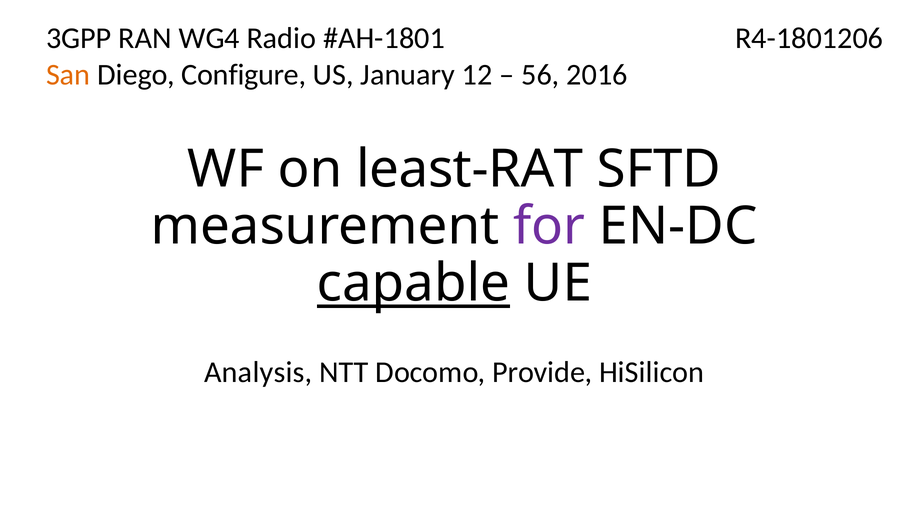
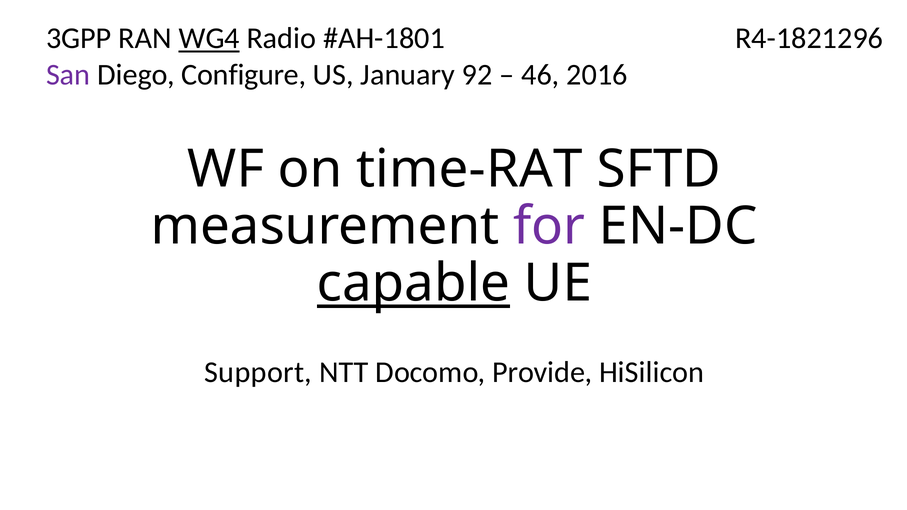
WG4 underline: none -> present
R4-1801206: R4-1801206 -> R4-1821296
San colour: orange -> purple
12: 12 -> 92
56: 56 -> 46
least-RAT: least-RAT -> time-RAT
Analysis: Analysis -> Support
